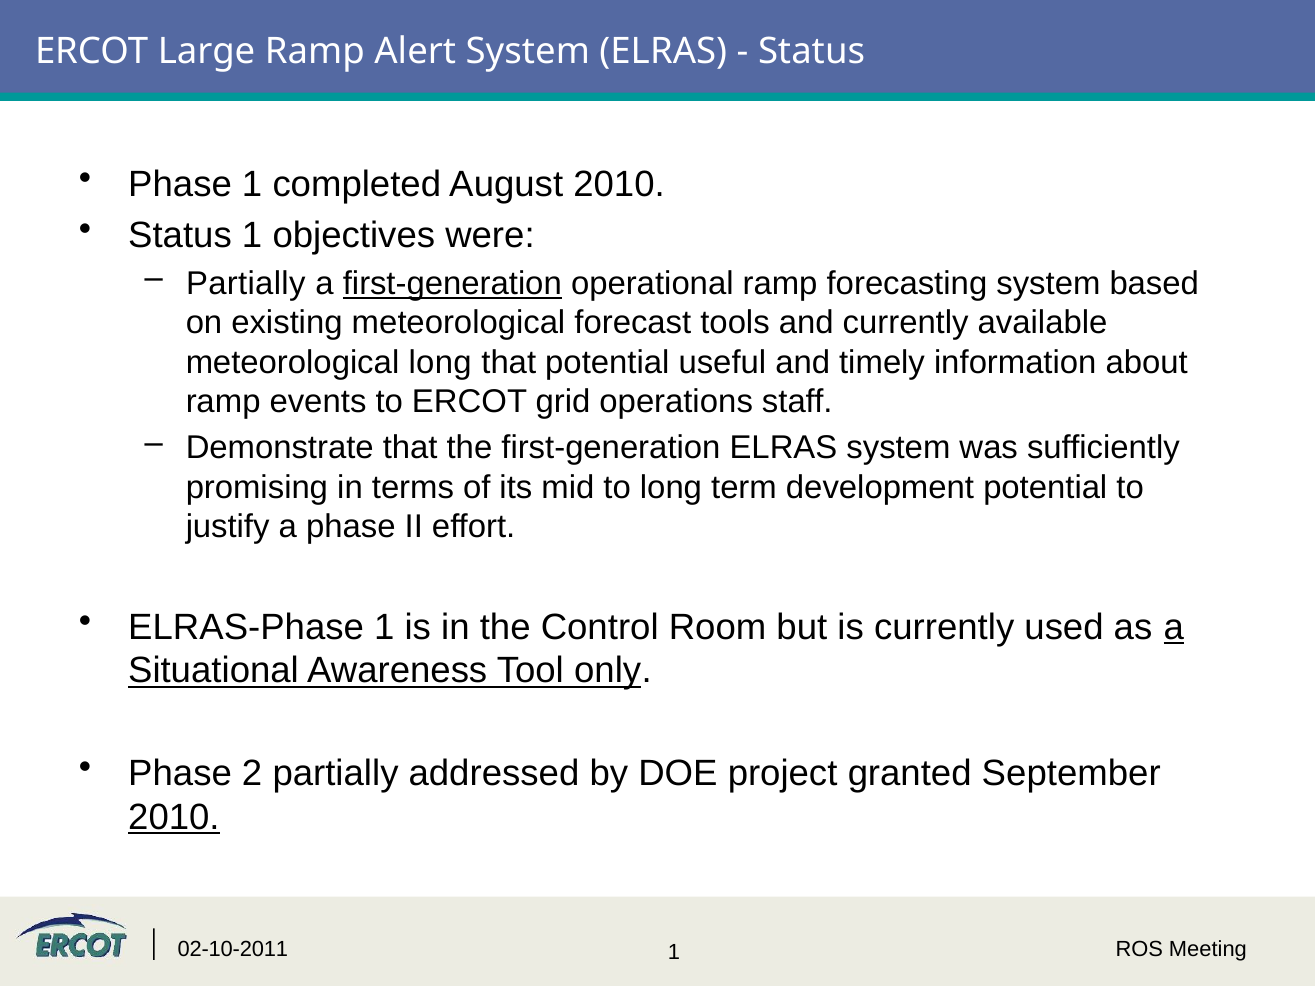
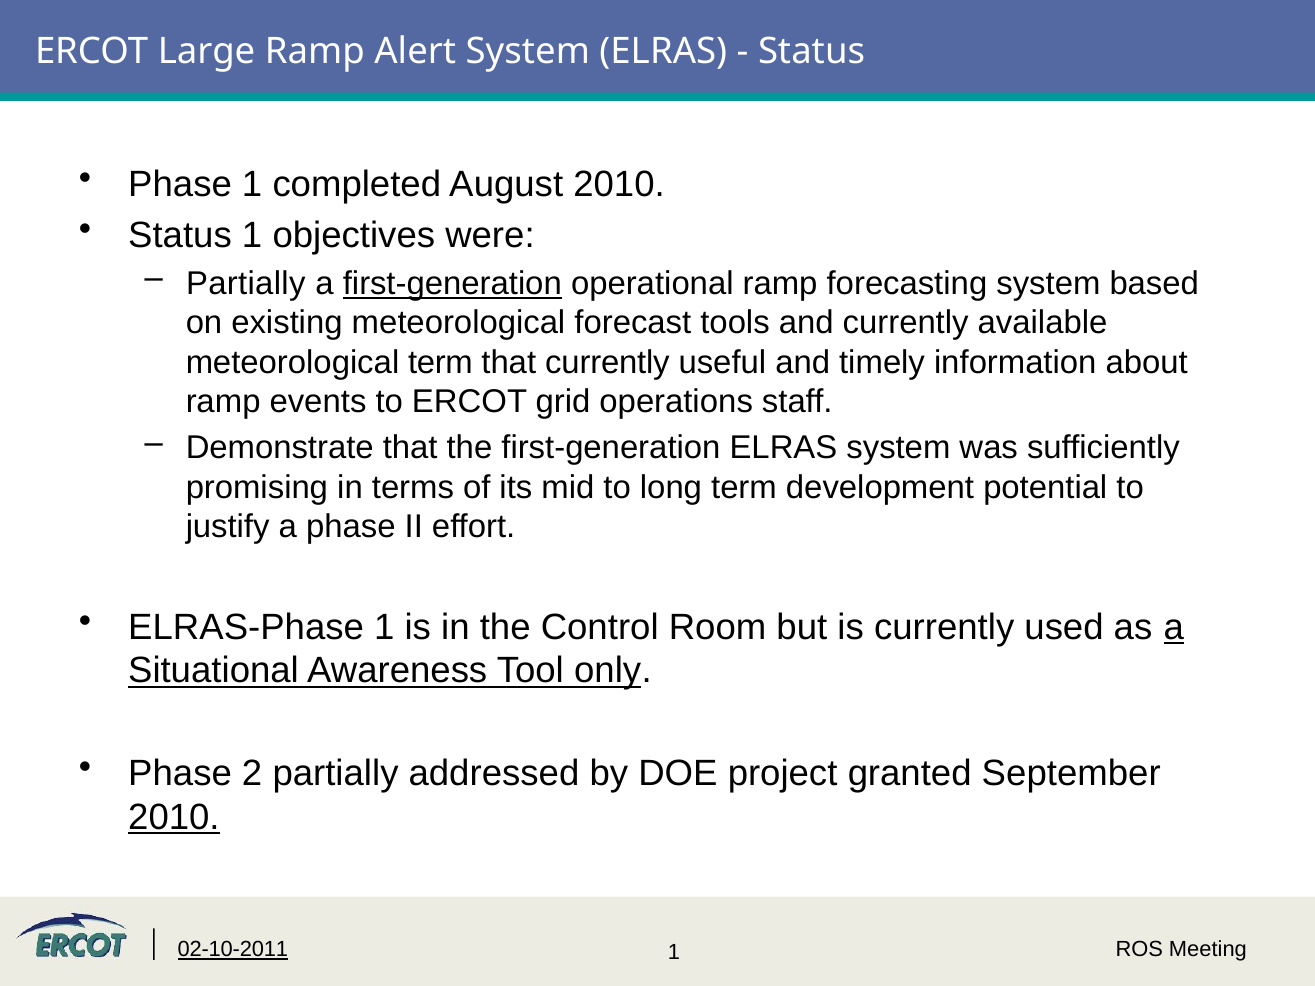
meteorological long: long -> term
that potential: potential -> currently
02-10-2011 underline: none -> present
